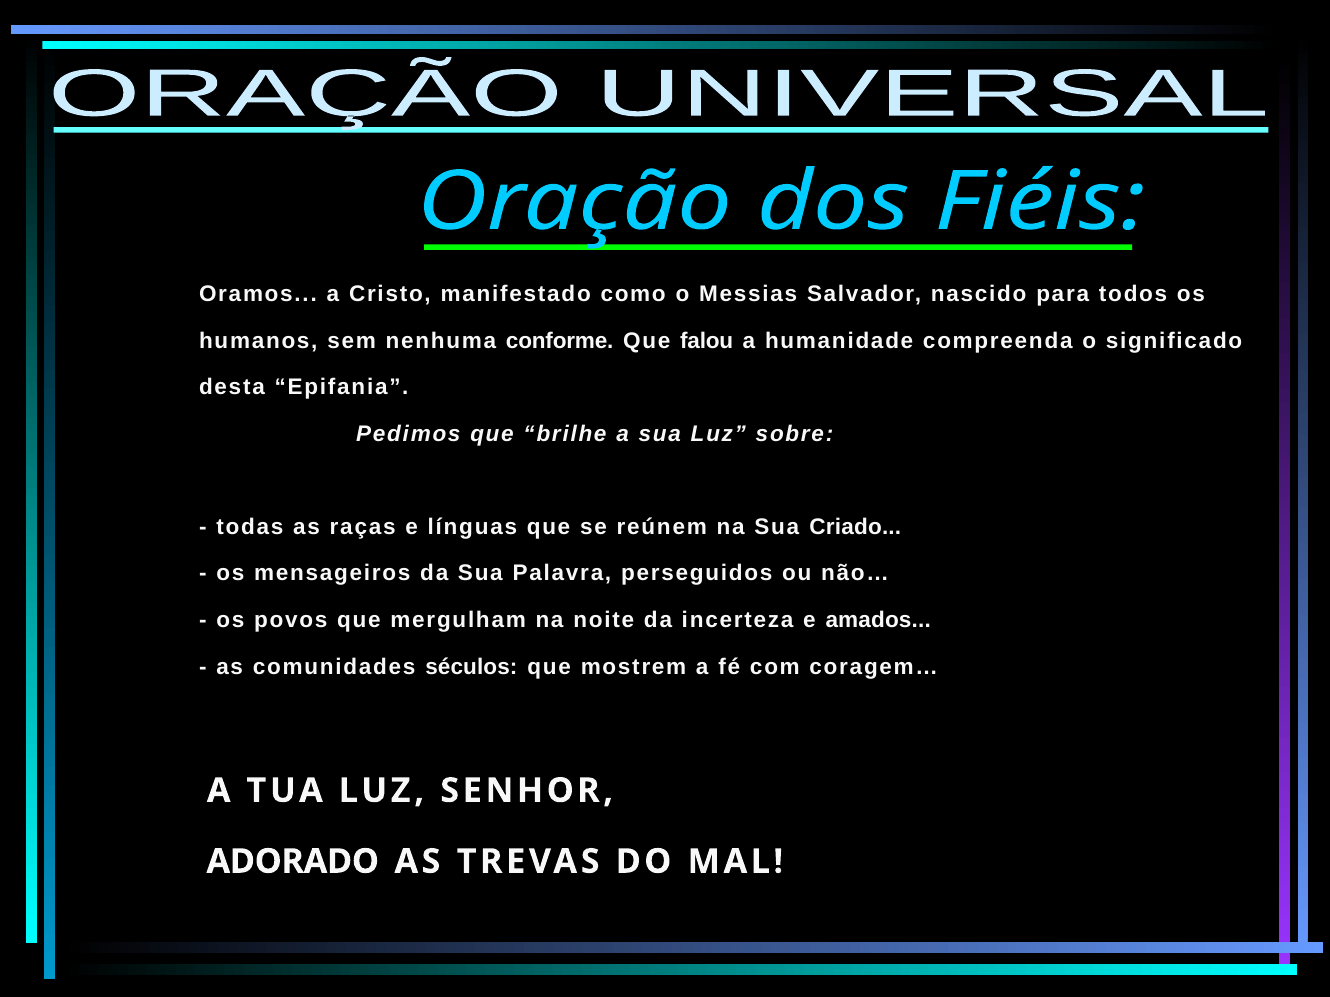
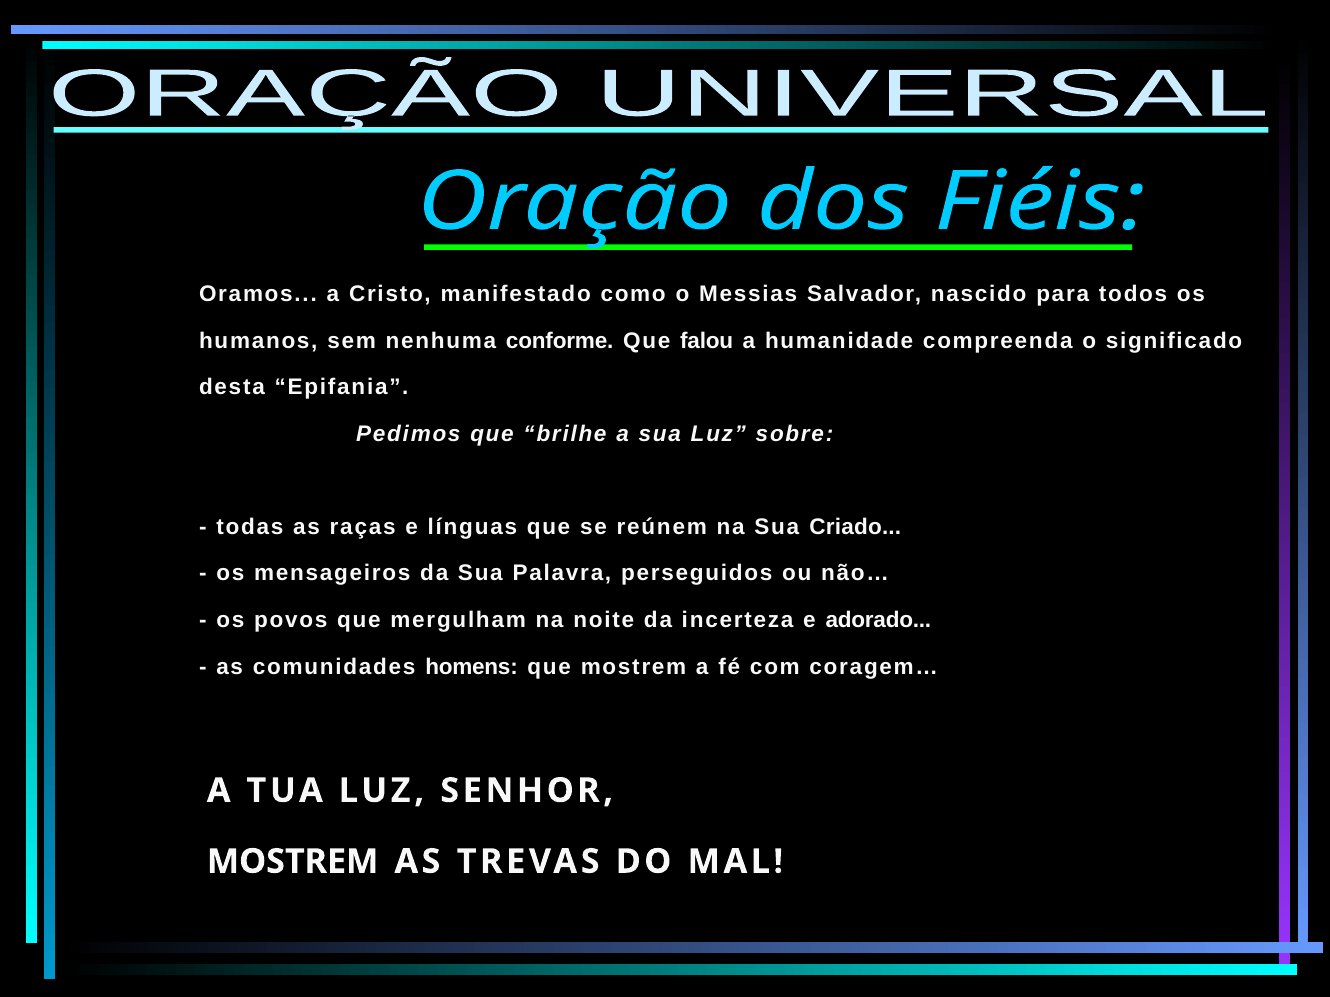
amados: amados -> adorado
séculos: séculos -> homens
ADORADO at (293, 862): ADORADO -> MOSTREM
